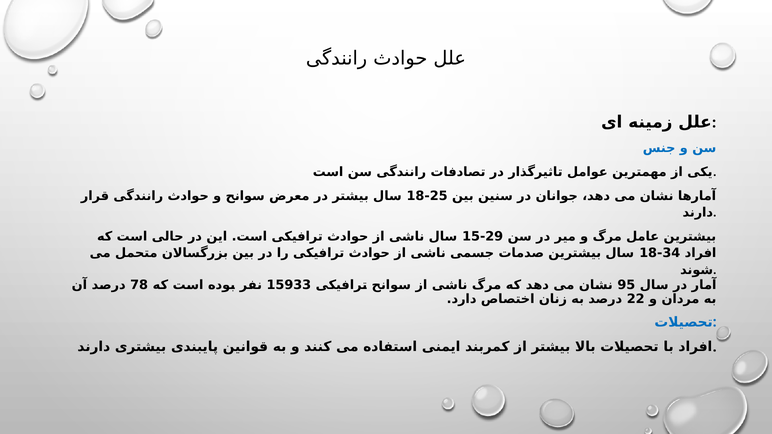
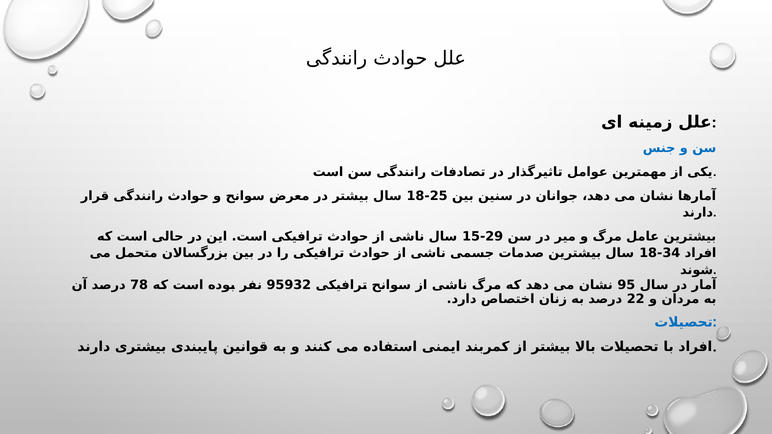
15933: 15933 -> 95932
